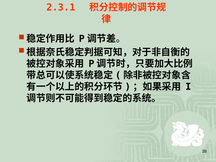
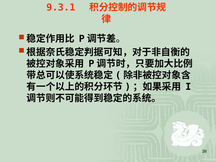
2.3.1: 2.3.1 -> 9.3.1
